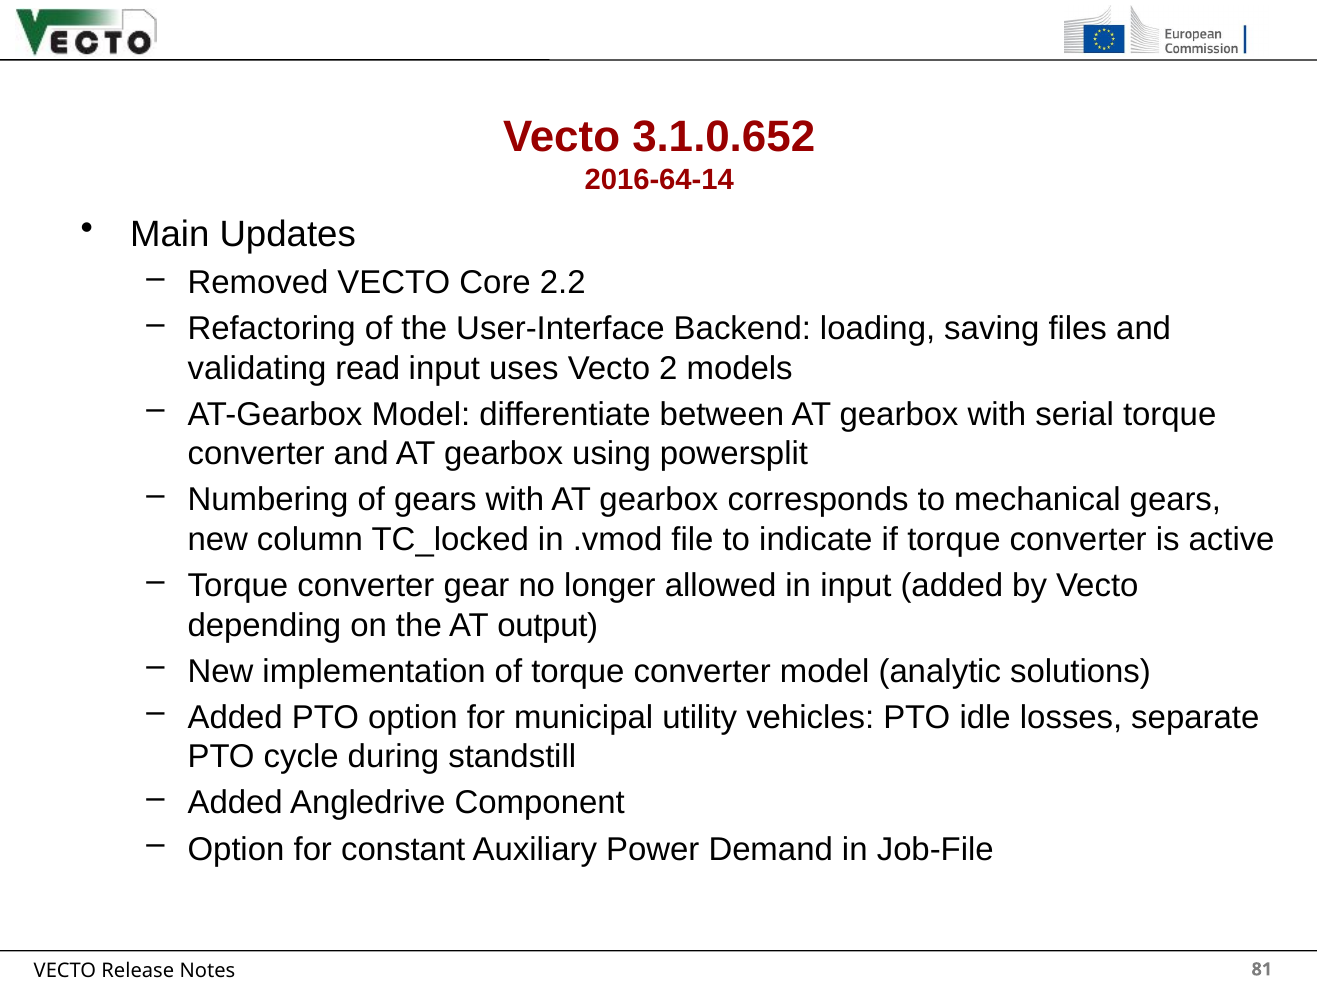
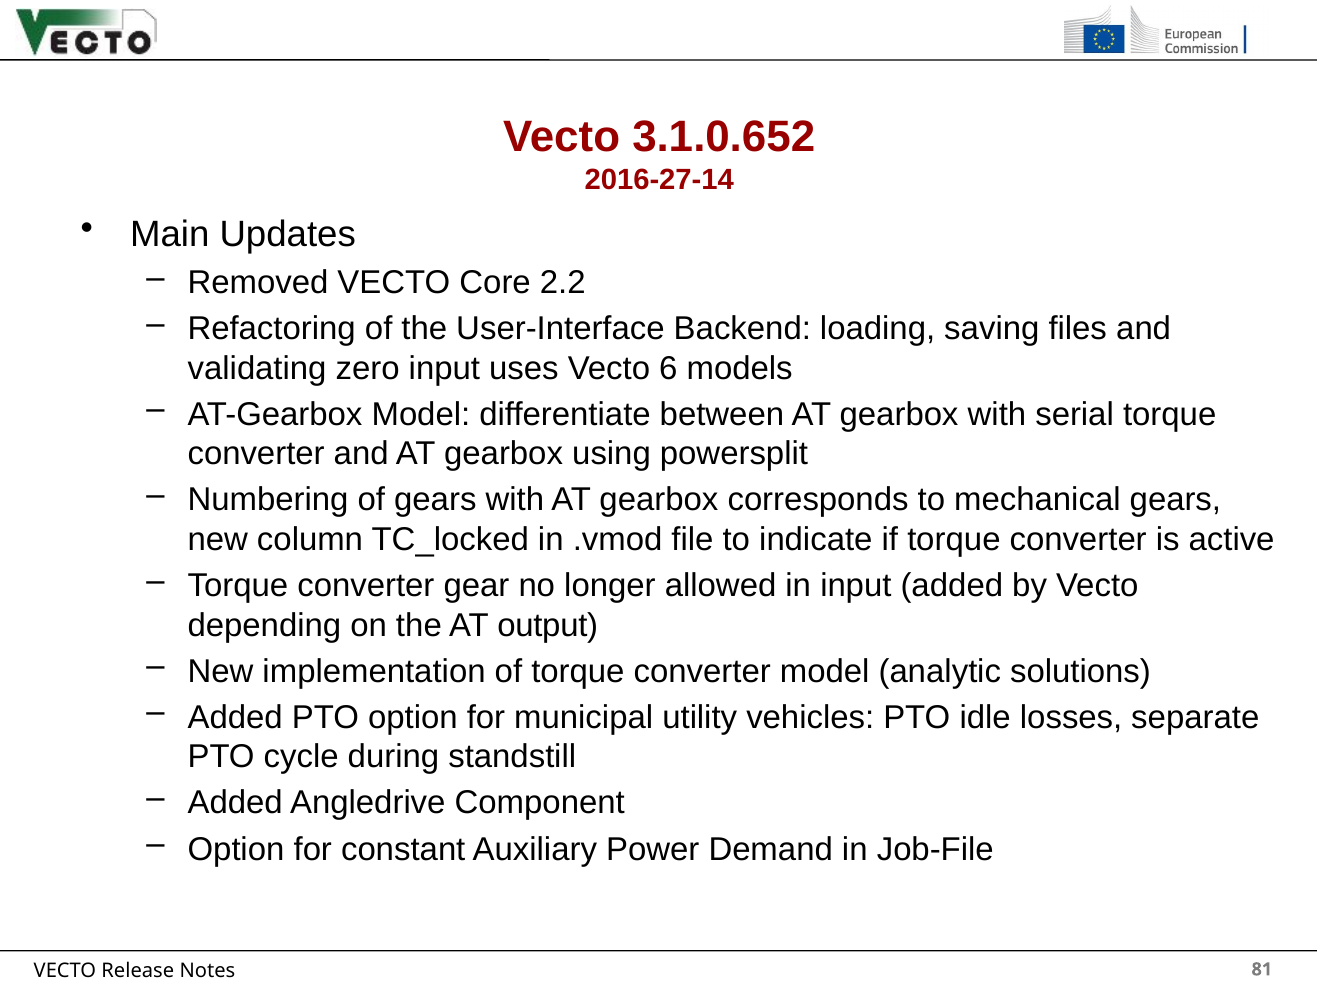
2016-64-14: 2016-64-14 -> 2016-27-14
read: read -> zero
2: 2 -> 6
